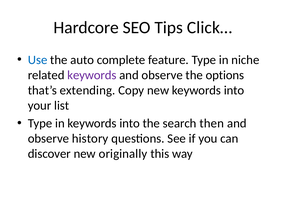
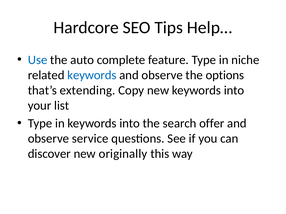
Click…: Click… -> Help…
keywords at (92, 75) colour: purple -> blue
then: then -> offer
history: history -> service
